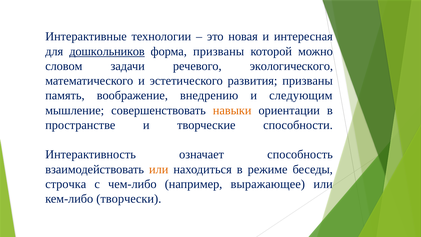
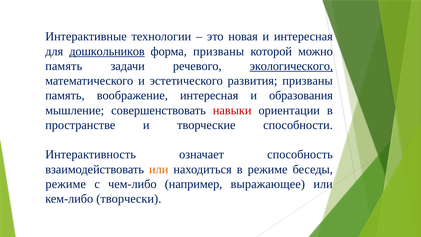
словом at (64, 66): словом -> память
экологического underline: none -> present
воображение внедрению: внедрению -> интересная
следующим: следующим -> образования
навыки colour: orange -> red
строчка at (66, 184): строчка -> режиме
